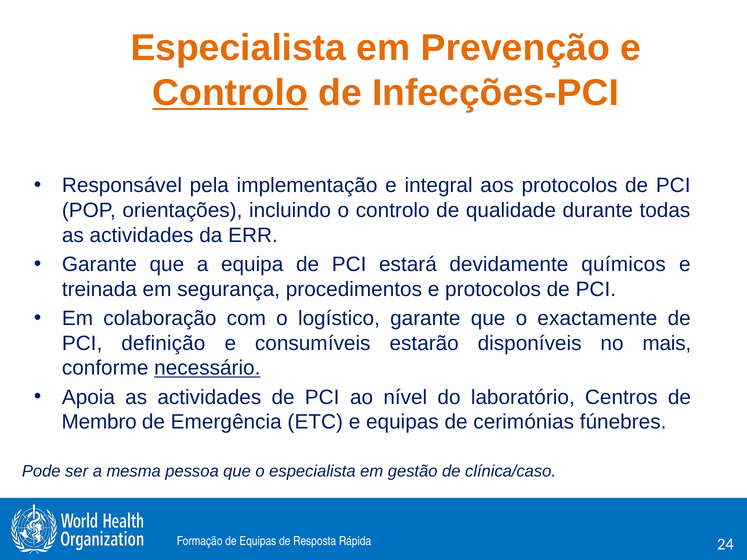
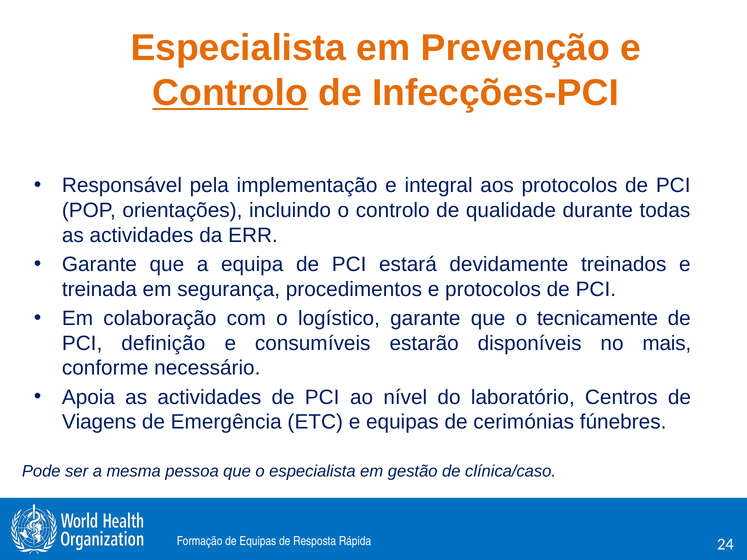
químicos: químicos -> treinados
exactamente: exactamente -> tecnicamente
necessário underline: present -> none
Membro: Membro -> Viagens
